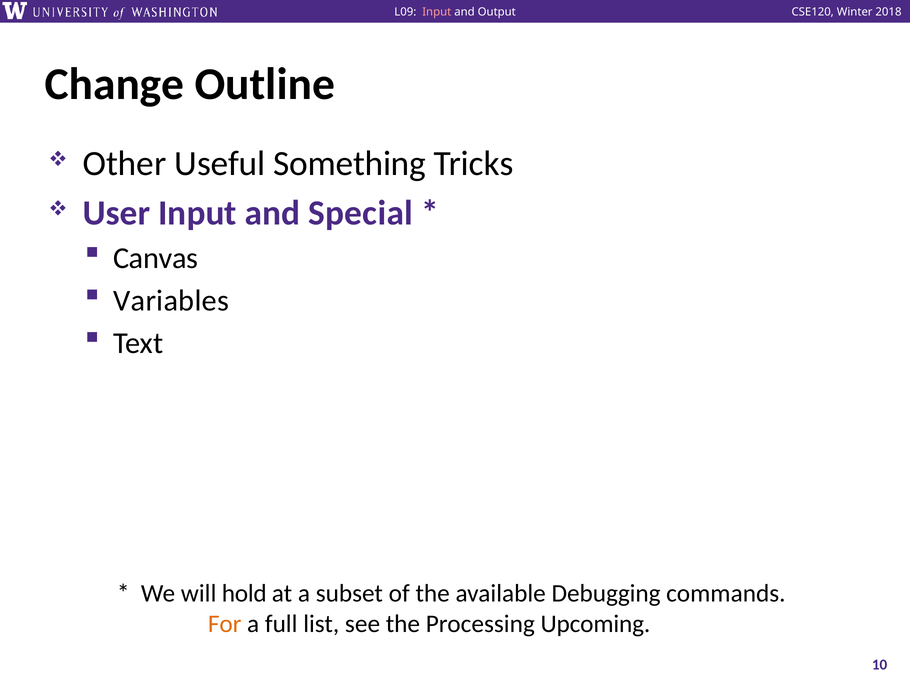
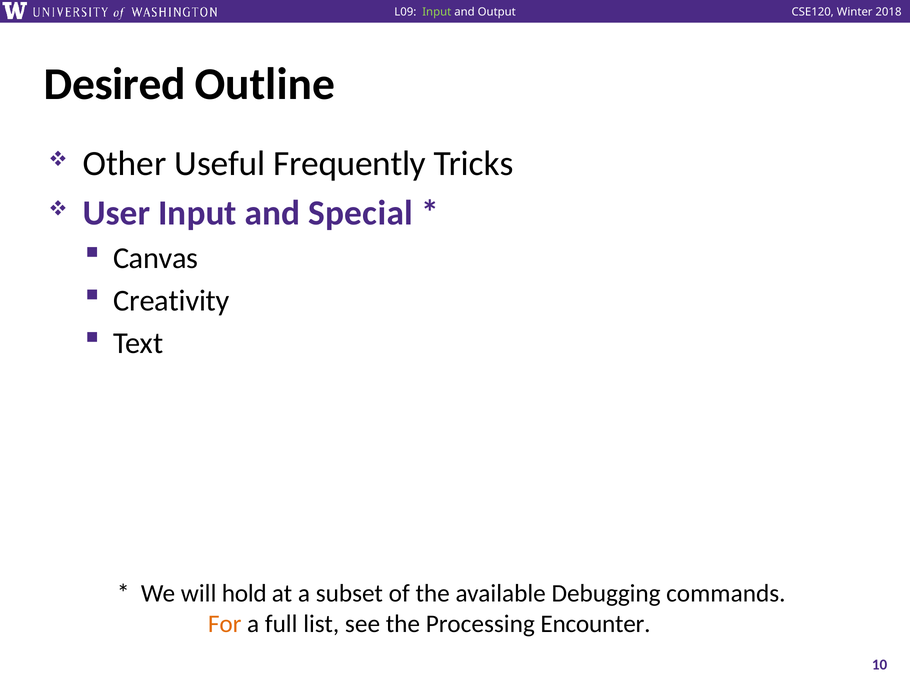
Input at (437, 12) colour: pink -> light green
Change: Change -> Desired
Something: Something -> Frequently
Variables: Variables -> Creativity
Upcoming: Upcoming -> Encounter
